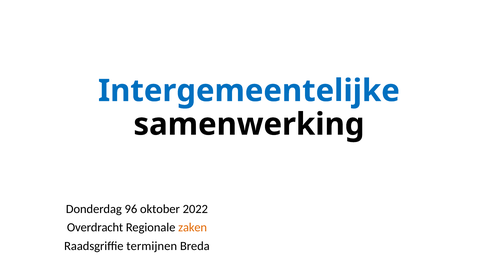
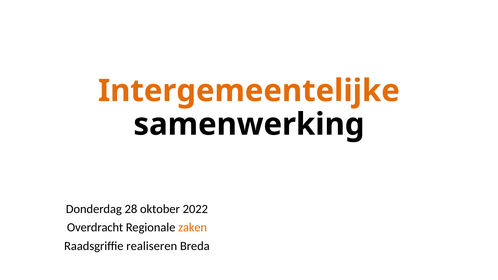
Intergemeentelijke colour: blue -> orange
96: 96 -> 28
termijnen: termijnen -> realiseren
